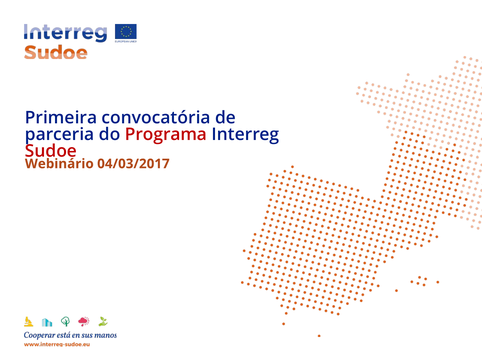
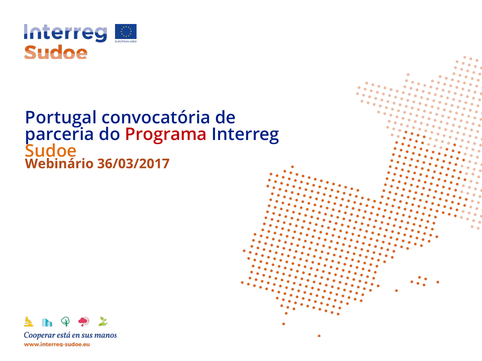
Primeira: Primeira -> Portugal
Sudoe colour: red -> orange
04/03/2017: 04/03/2017 -> 36/03/2017
